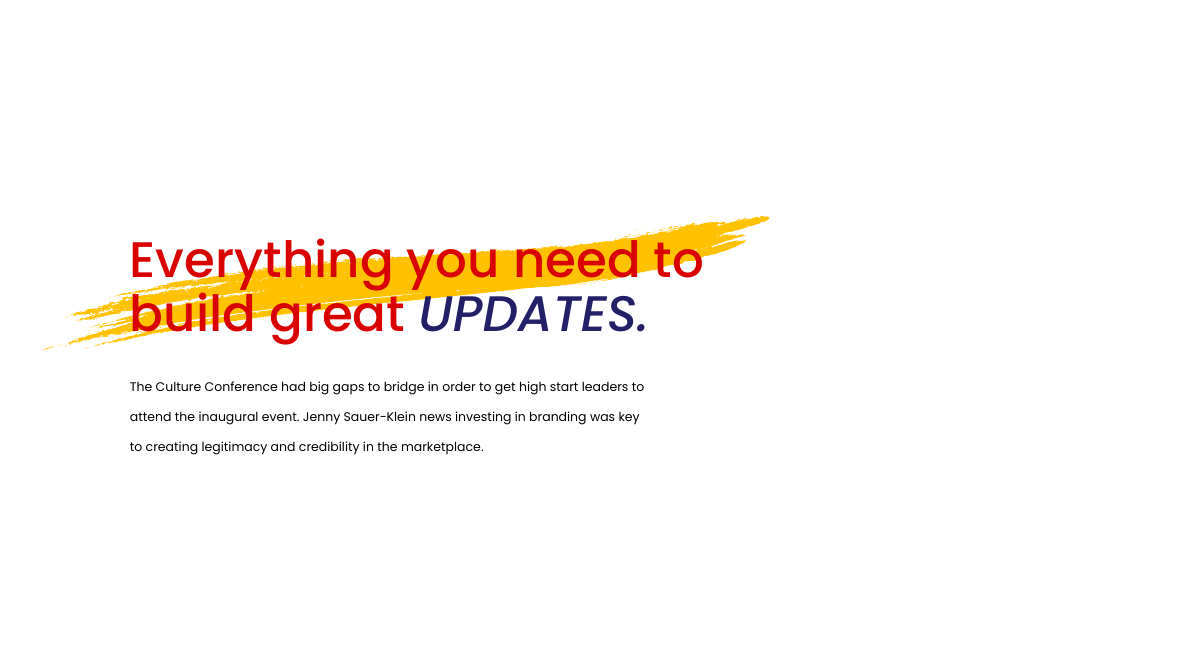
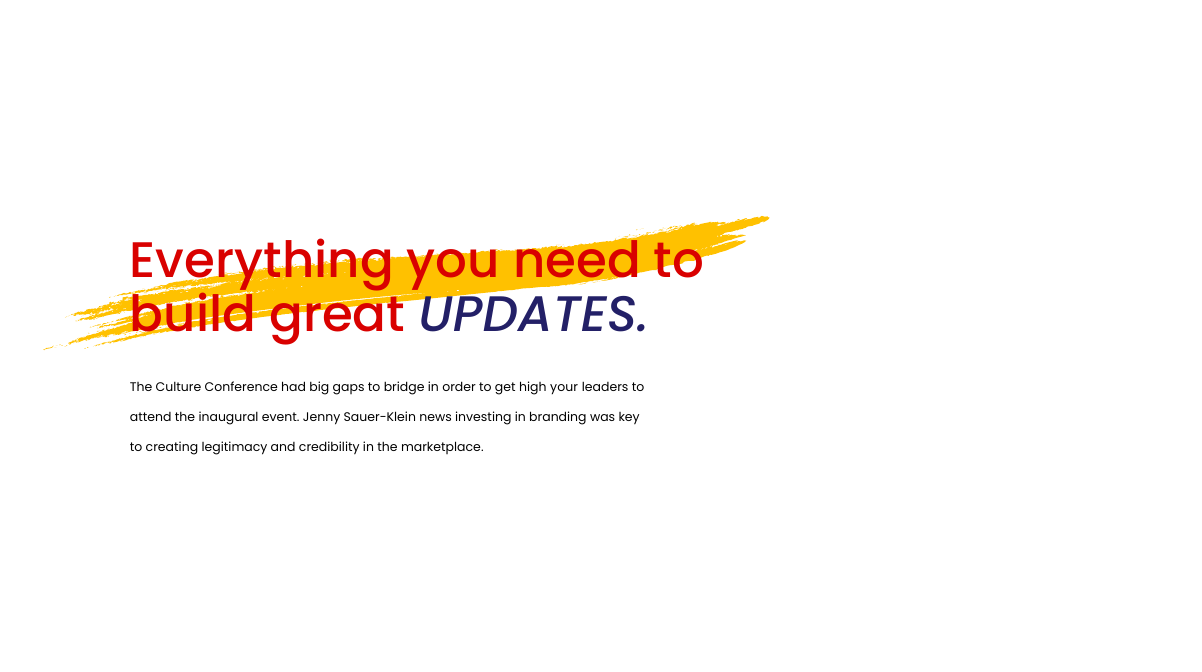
start: start -> your
